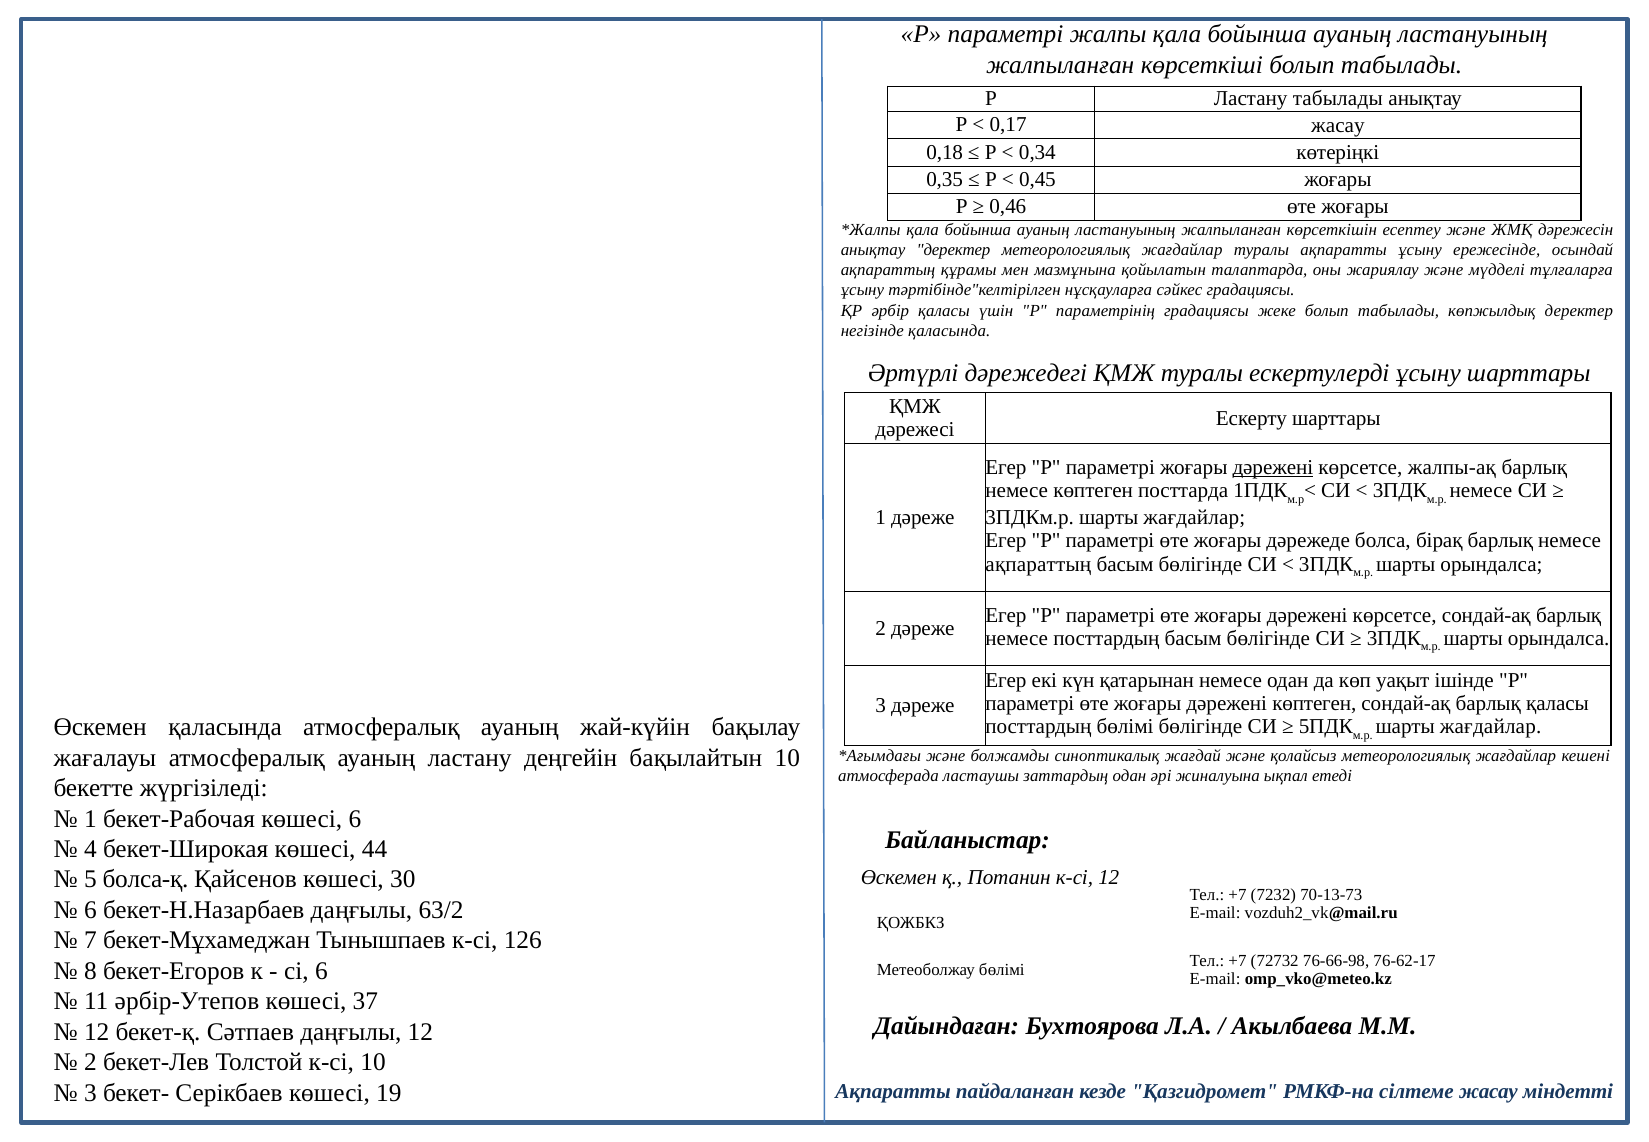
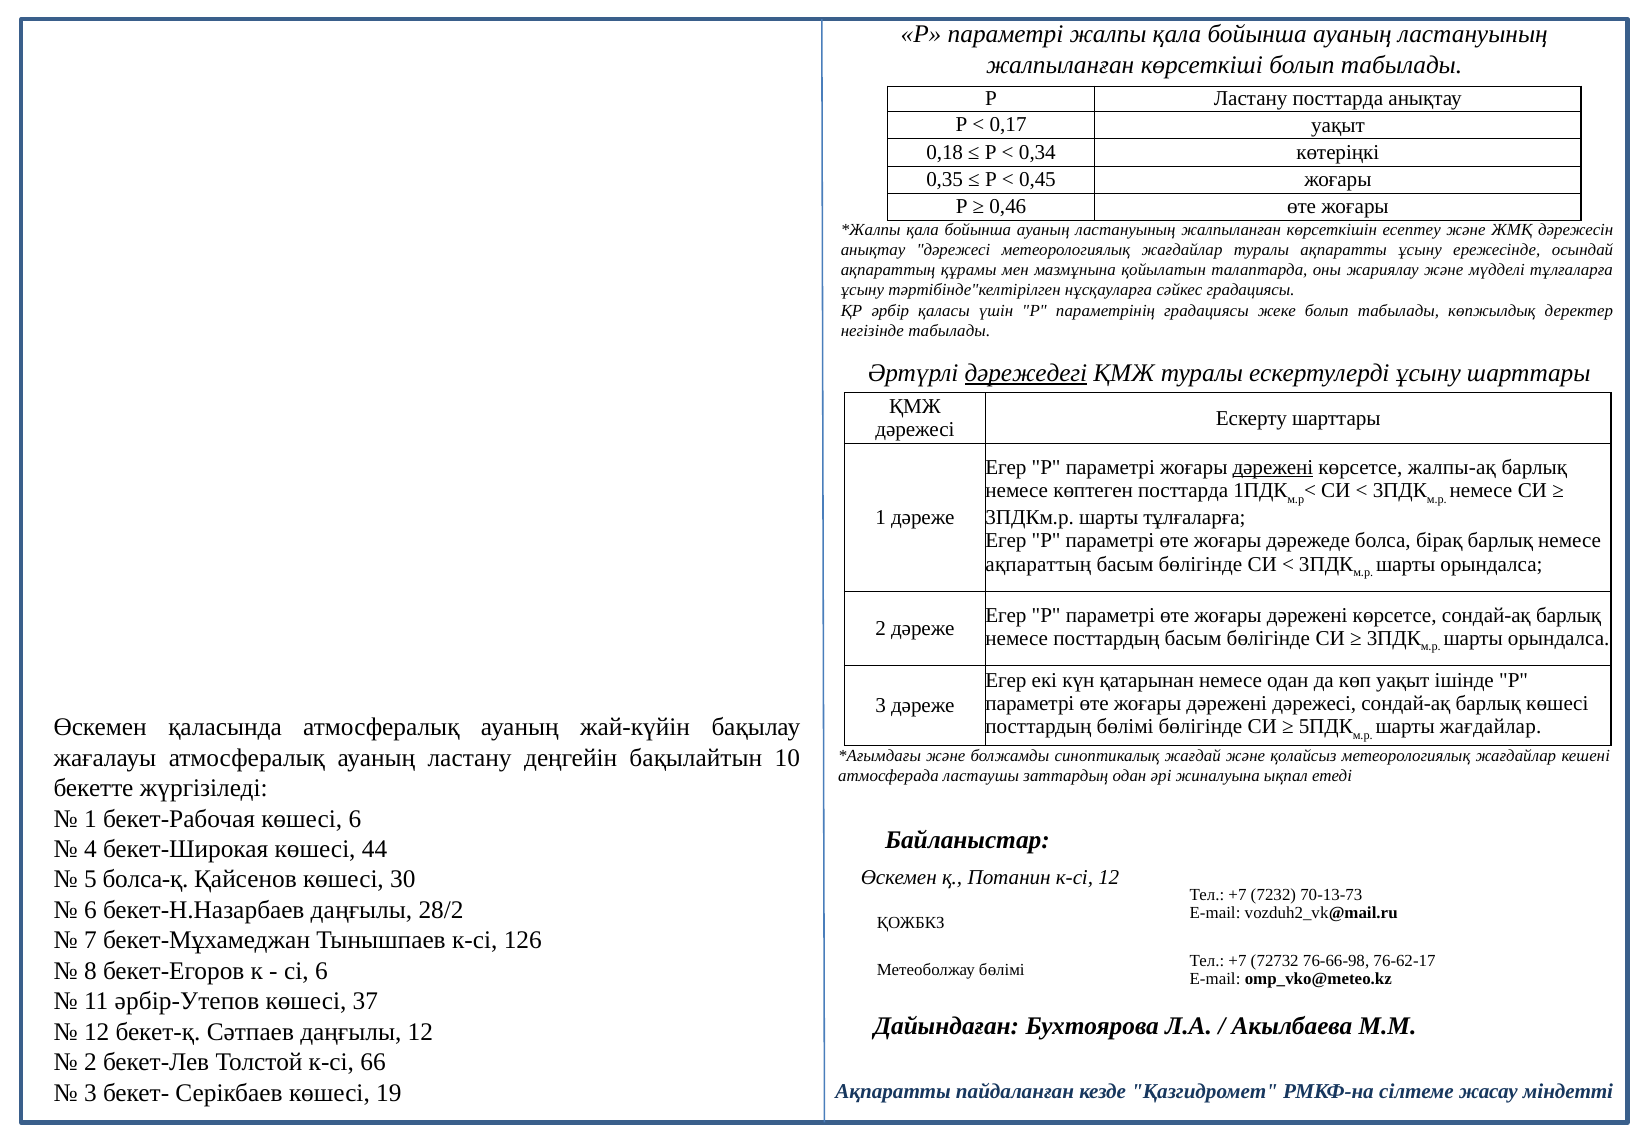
Ластану табылады: табылады -> посттарда
0,17 жасау: жасау -> уақыт
анықтау деректер: деректер -> дәрежесі
негізінде қаласында: қаласында -> табылады
дәрежедегі underline: none -> present
3ПДКм.р шарты жағдайлар: жағдайлар -> тұлғаларға
дәрежені көптеген: көптеген -> дәрежесі
барлық қаласы: қаласы -> көшесі
63/2: 63/2 -> 28/2
к-сі 10: 10 -> 66
